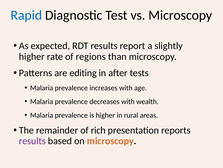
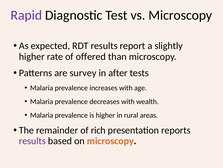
Rapid colour: blue -> purple
regions: regions -> offered
editing: editing -> survey
